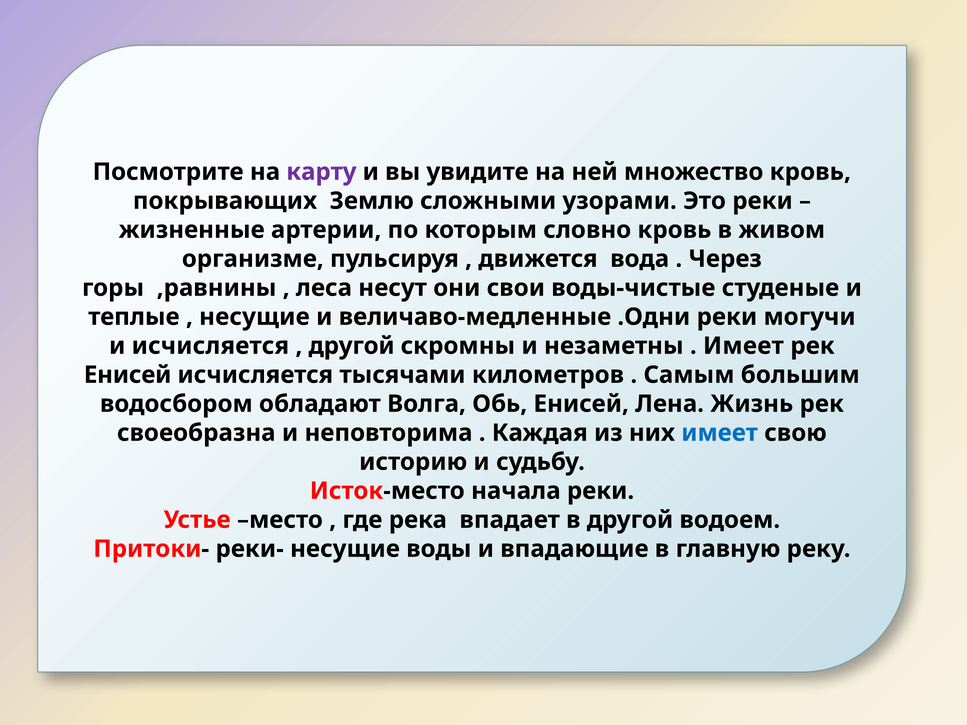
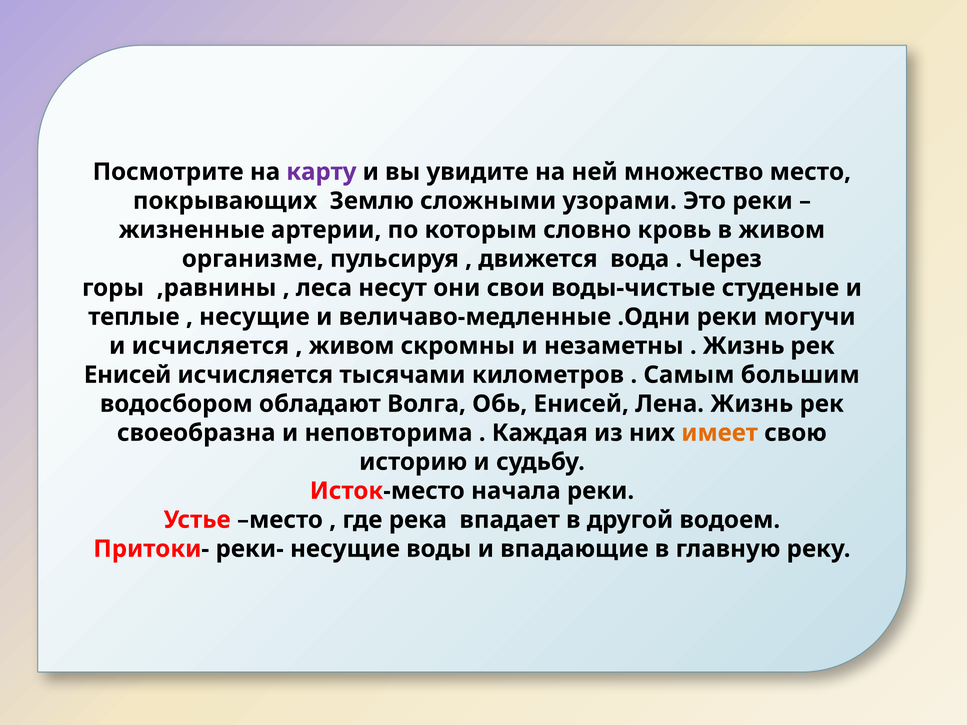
множество кровь: кровь -> место
другой at (352, 346): другой -> живом
Имеет at (743, 346): Имеет -> Жизнь
имеет at (720, 433) colour: blue -> orange
